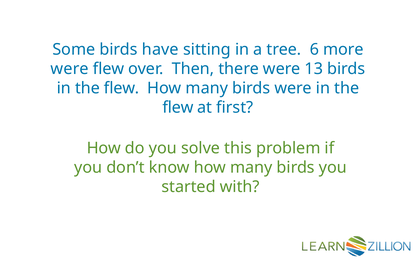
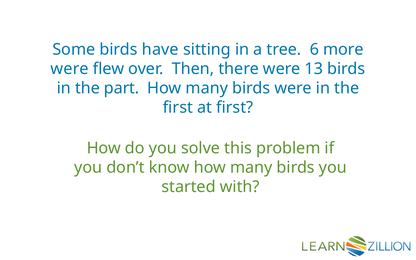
flew at (122, 88): flew -> part
flew at (178, 108): flew -> first
